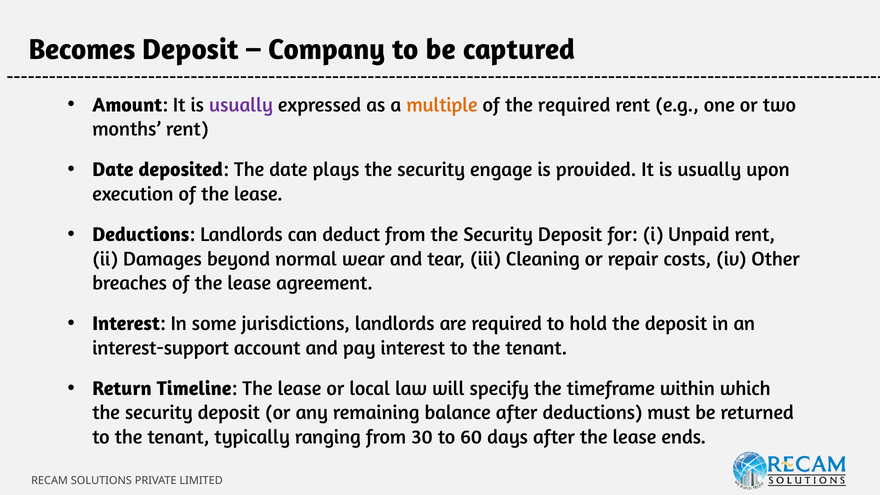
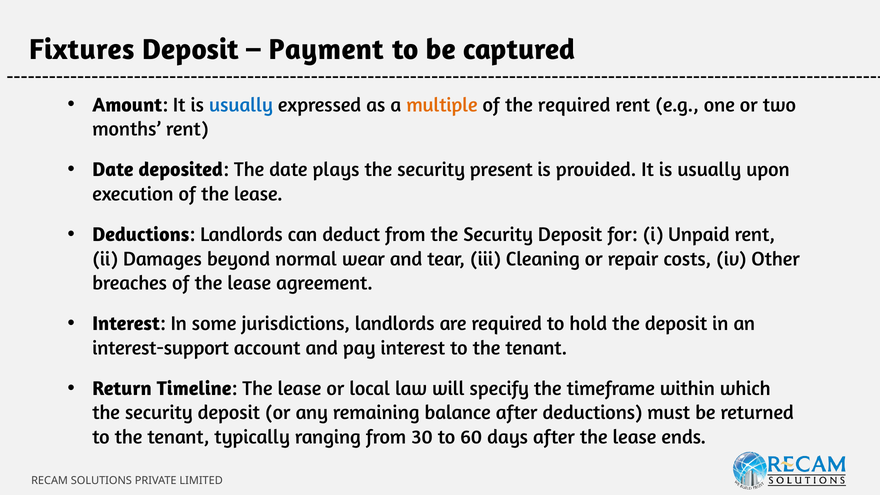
Becomes: Becomes -> Fixtures
Company: Company -> Payment
usually at (241, 105) colour: purple -> blue
engage: engage -> present
